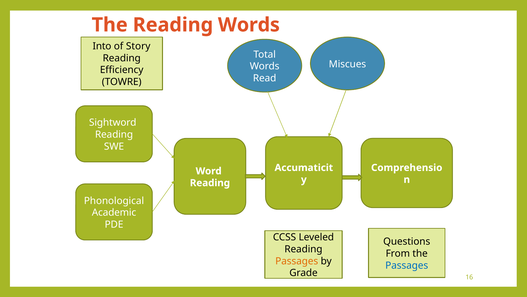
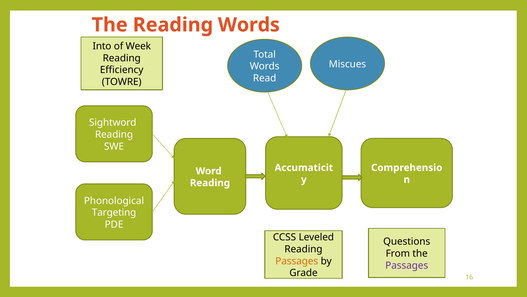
Story: Story -> Week
Academic: Academic -> Targeting
Passages at (407, 265) colour: blue -> purple
